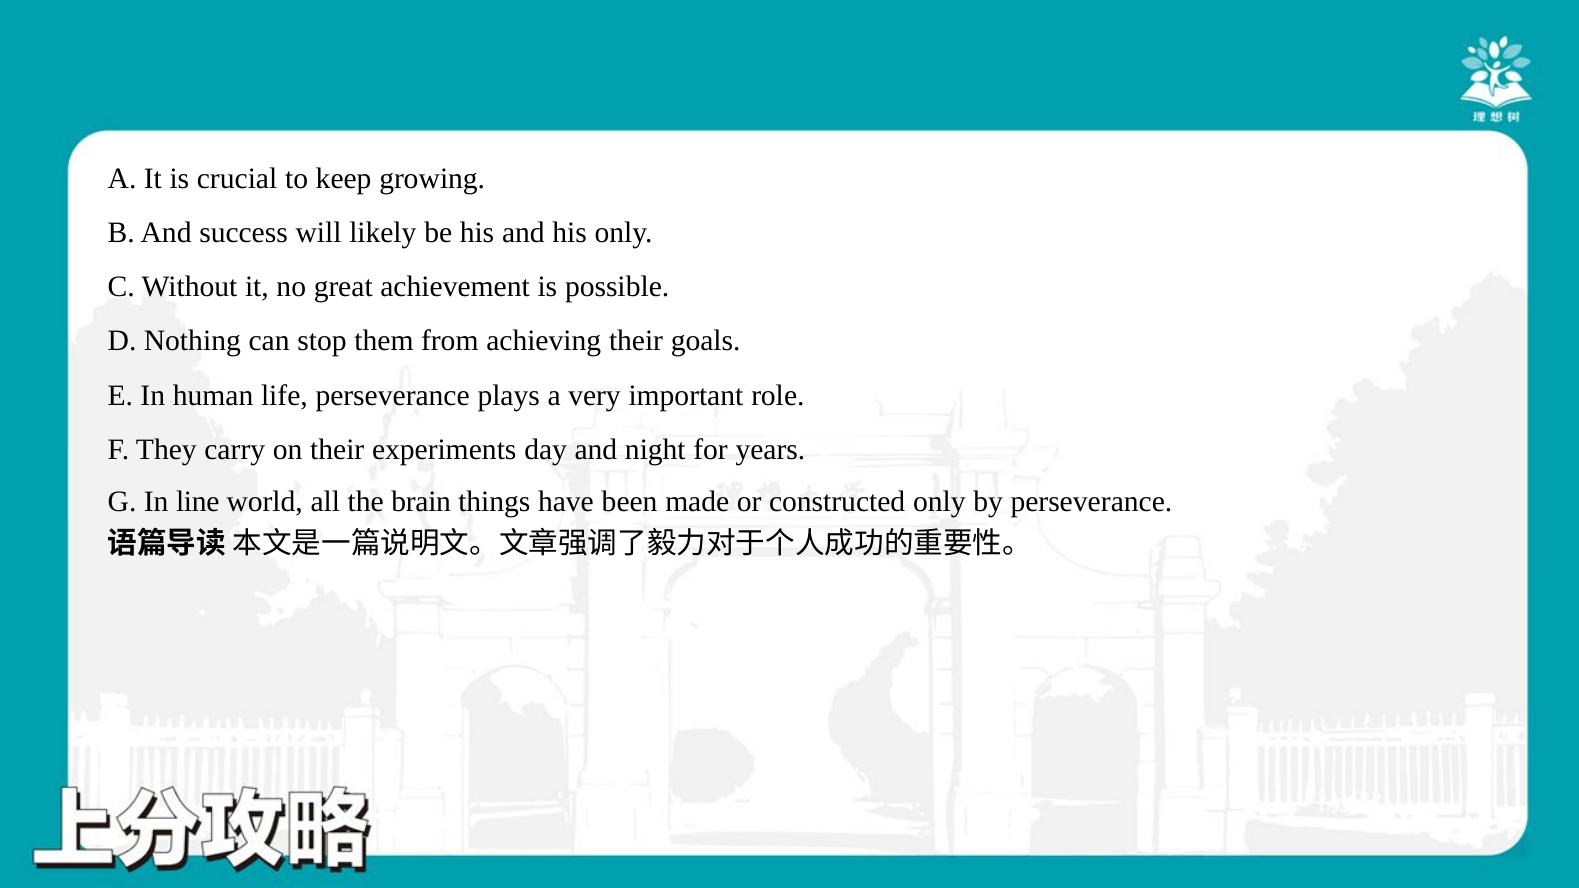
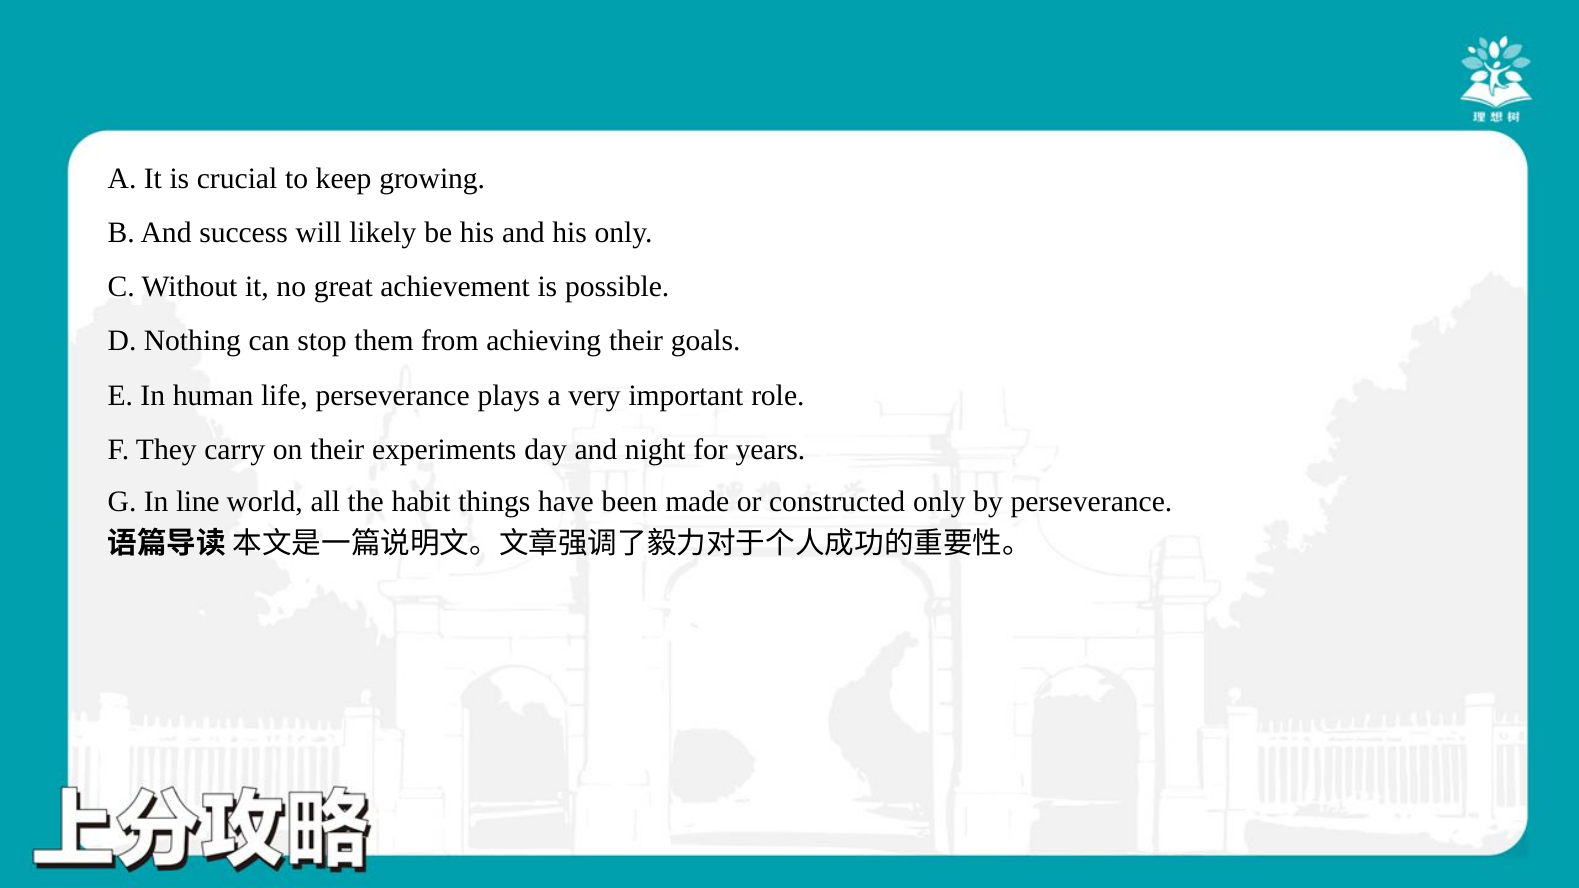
brain: brain -> habit
